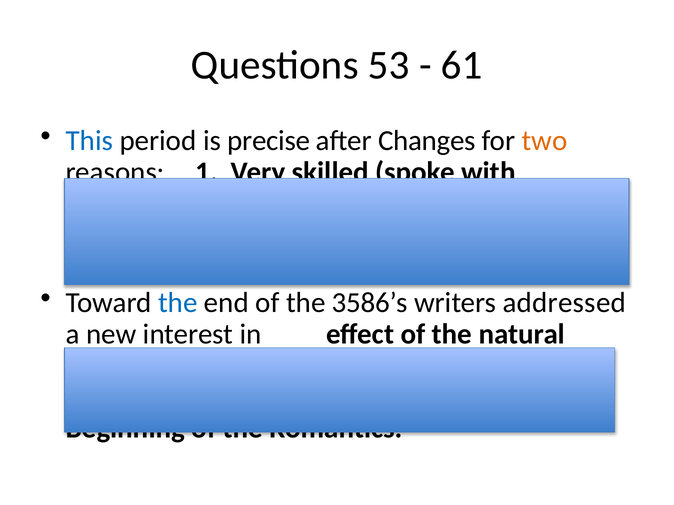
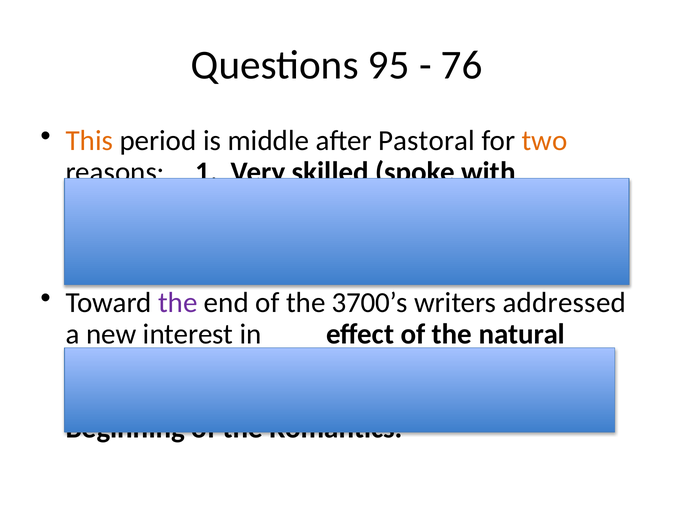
53: 53 -> 95
61: 61 -> 76
This colour: blue -> orange
precise: precise -> middle
Changes: Changes -> Pastoral
the at (178, 303) colour: blue -> purple
3586’s: 3586’s -> 3700’s
